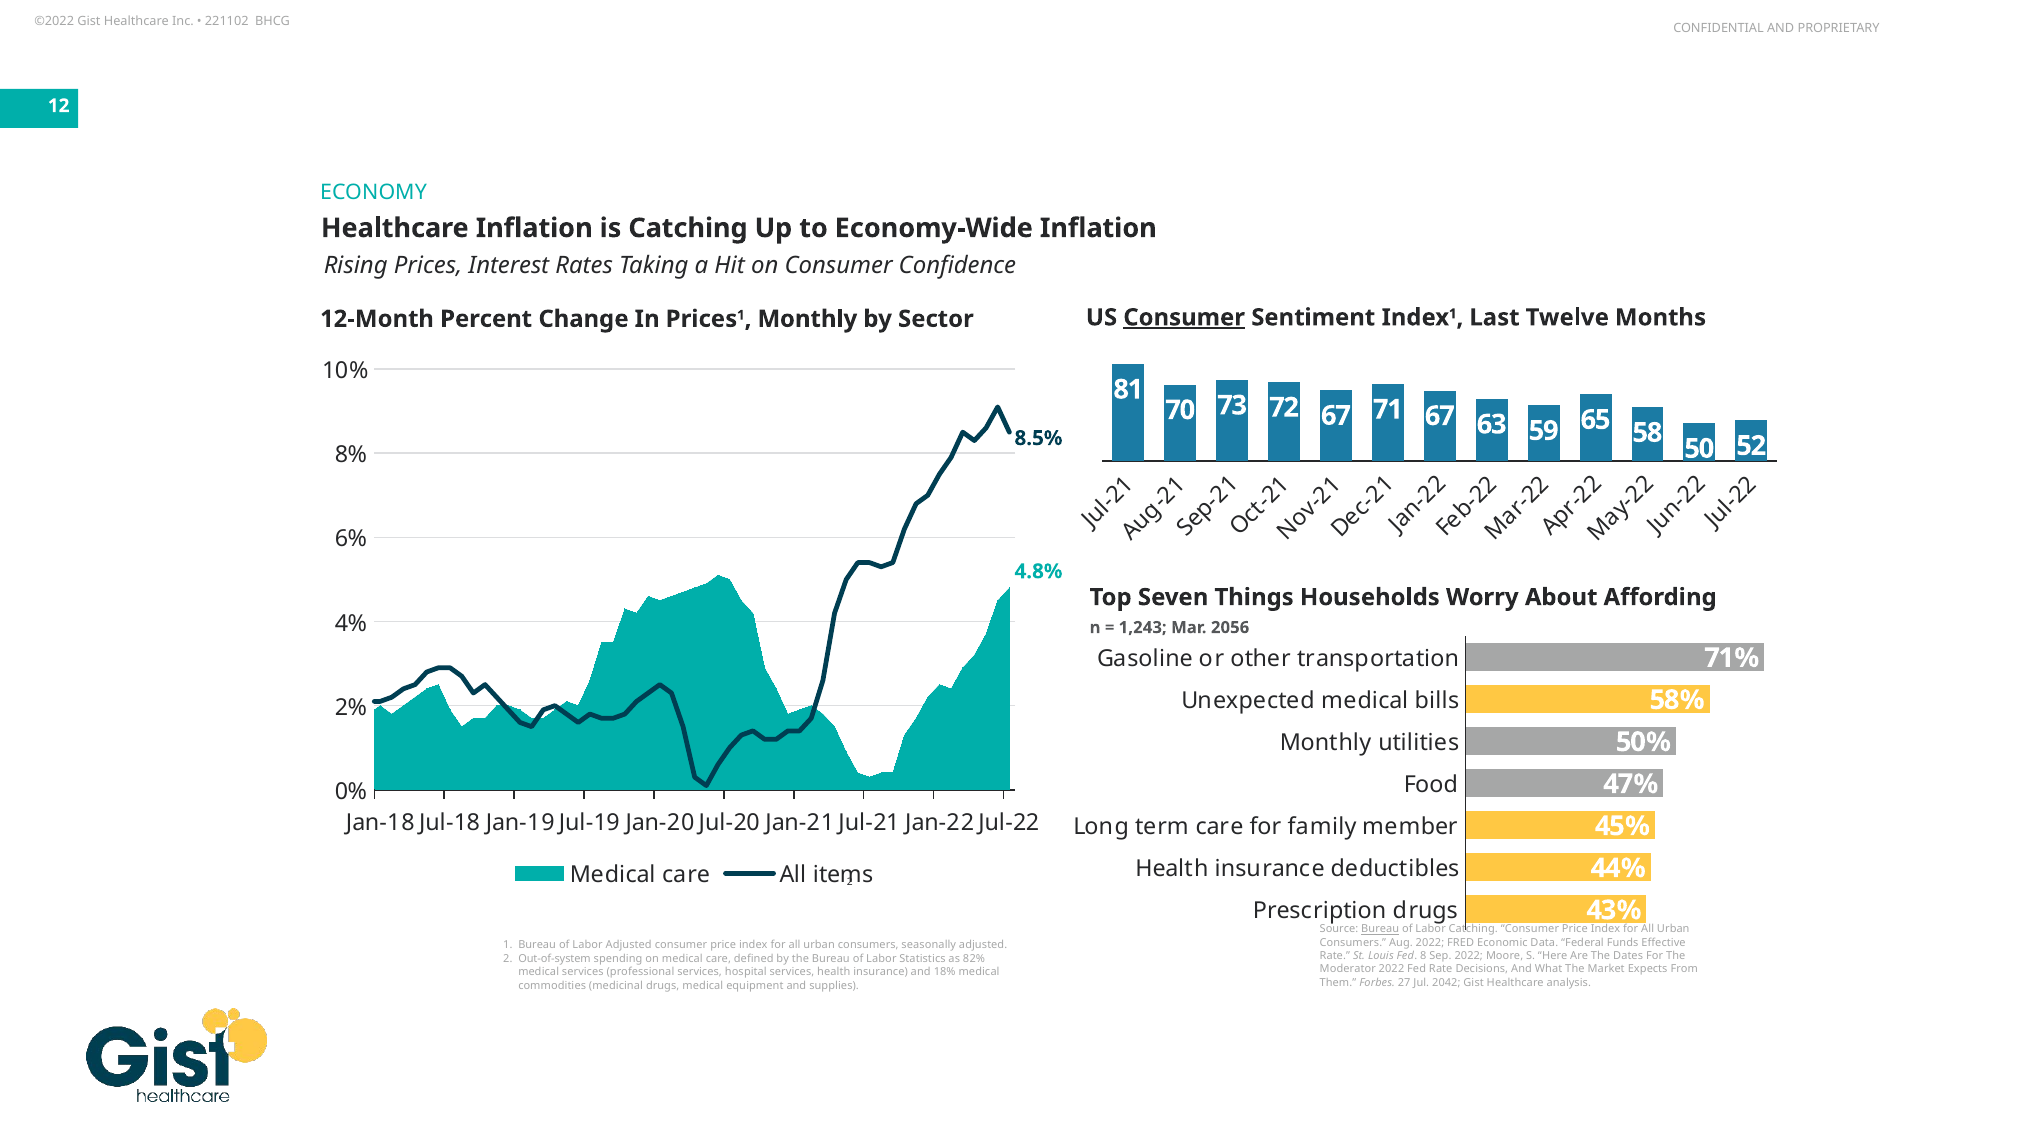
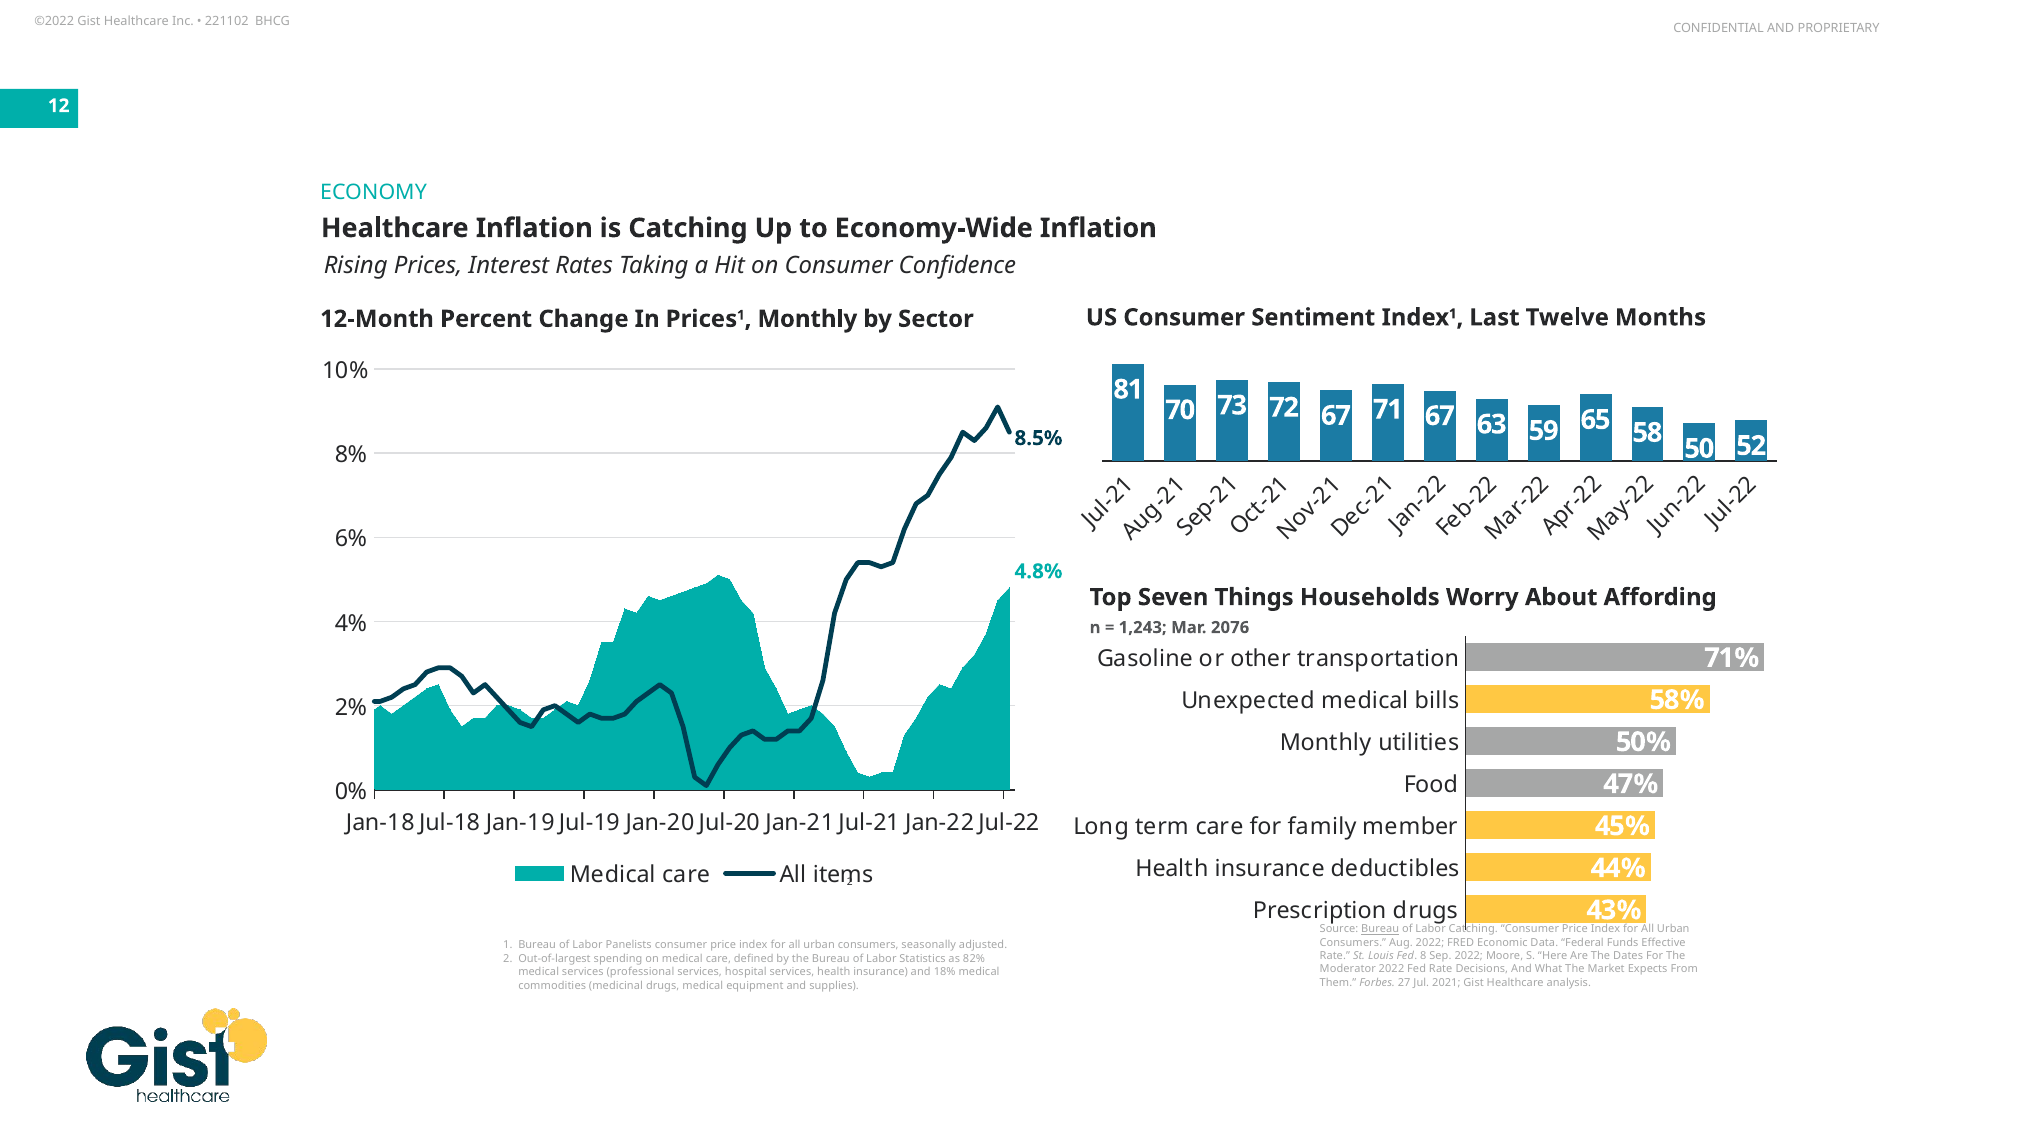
Consumer at (1184, 317) underline: present -> none
2056: 2056 -> 2076
Labor Adjusted: Adjusted -> Panelists
Out-of-system: Out-of-system -> Out-of-largest
2042: 2042 -> 2021
